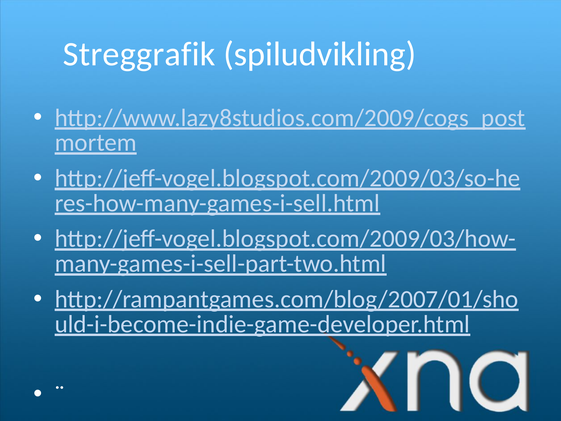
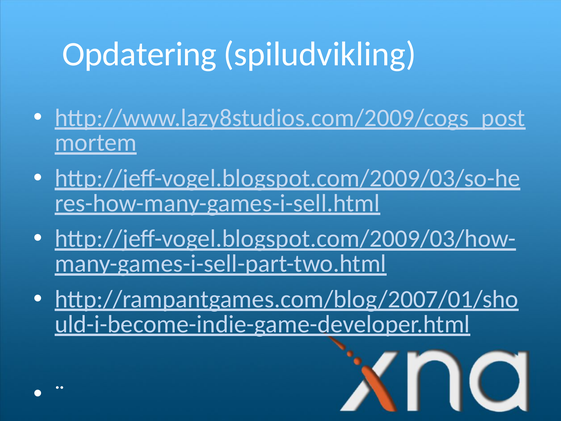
Streggrafik: Streggrafik -> Opdatering
